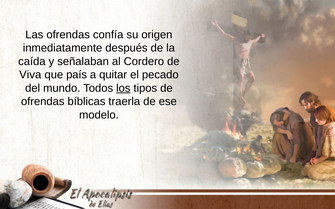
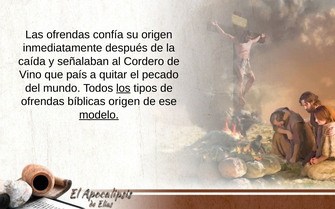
Viva: Viva -> Vino
bíblicas traerla: traerla -> origen
modelo underline: none -> present
